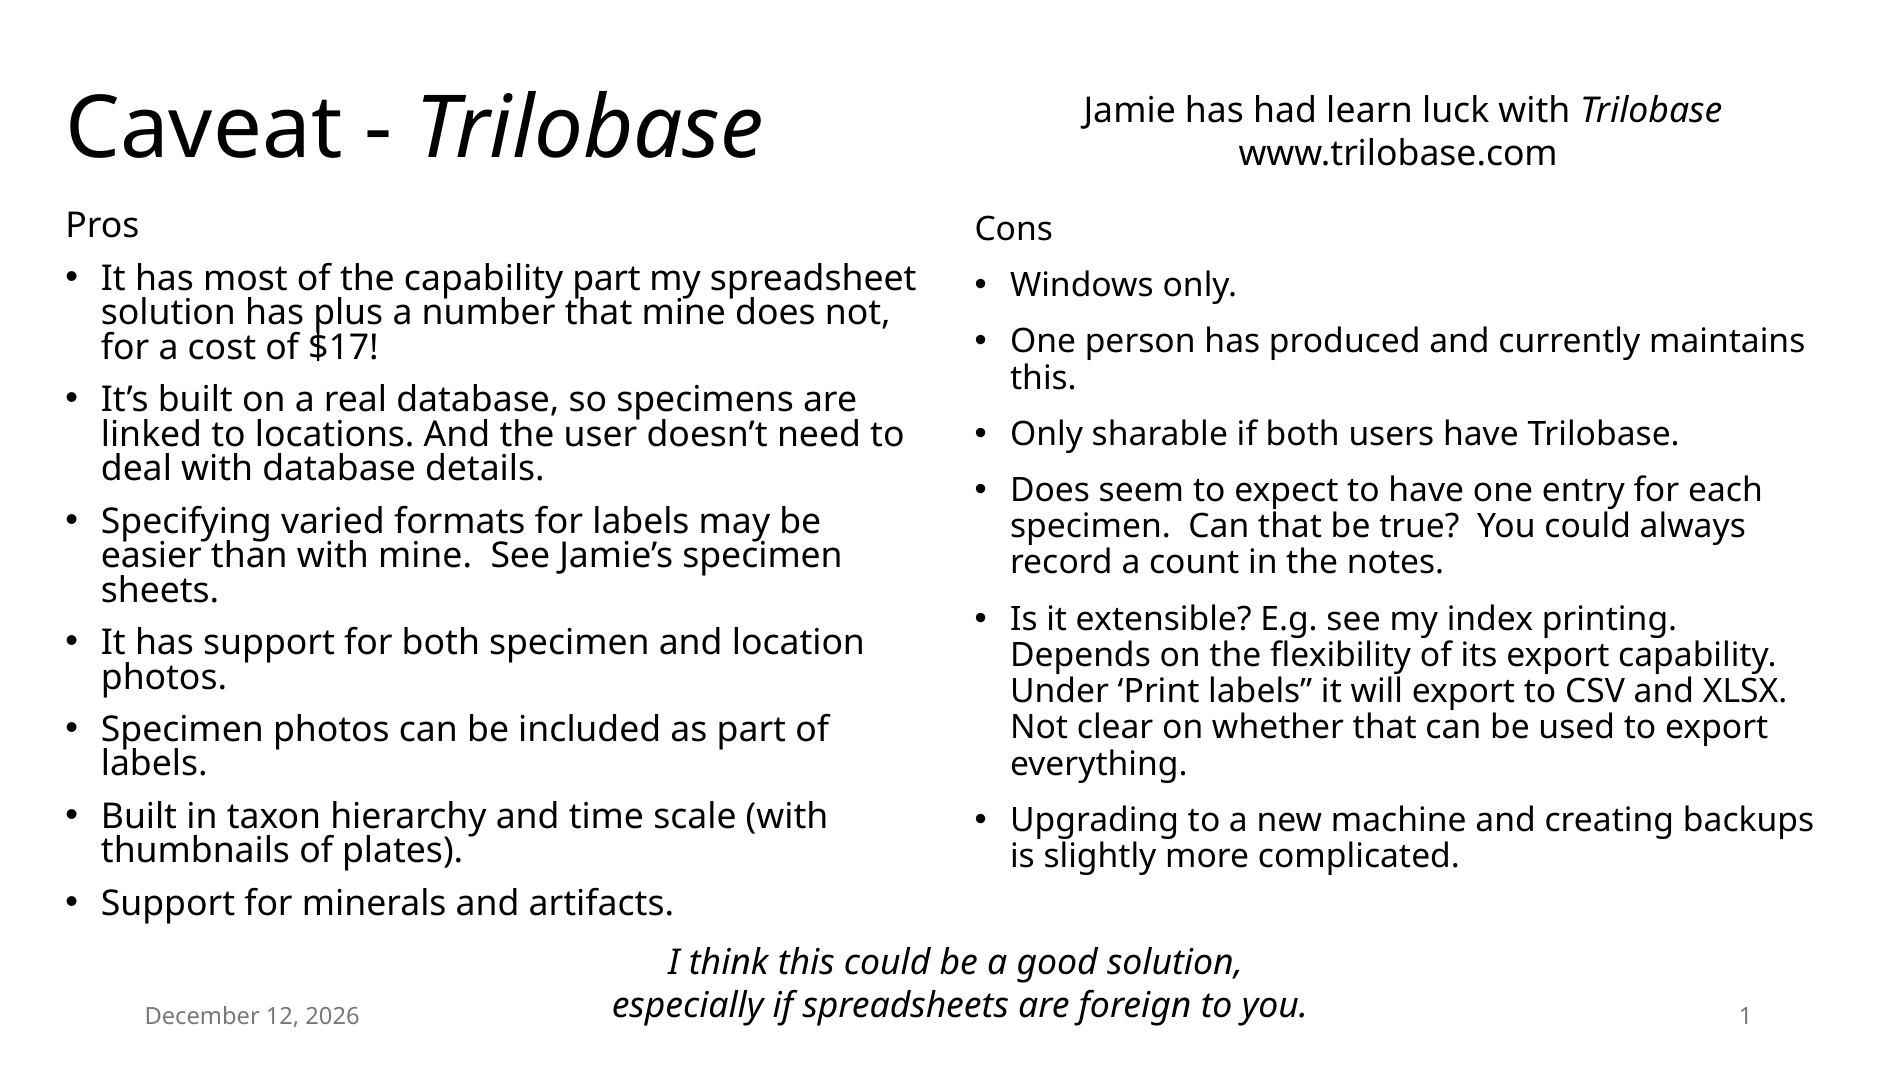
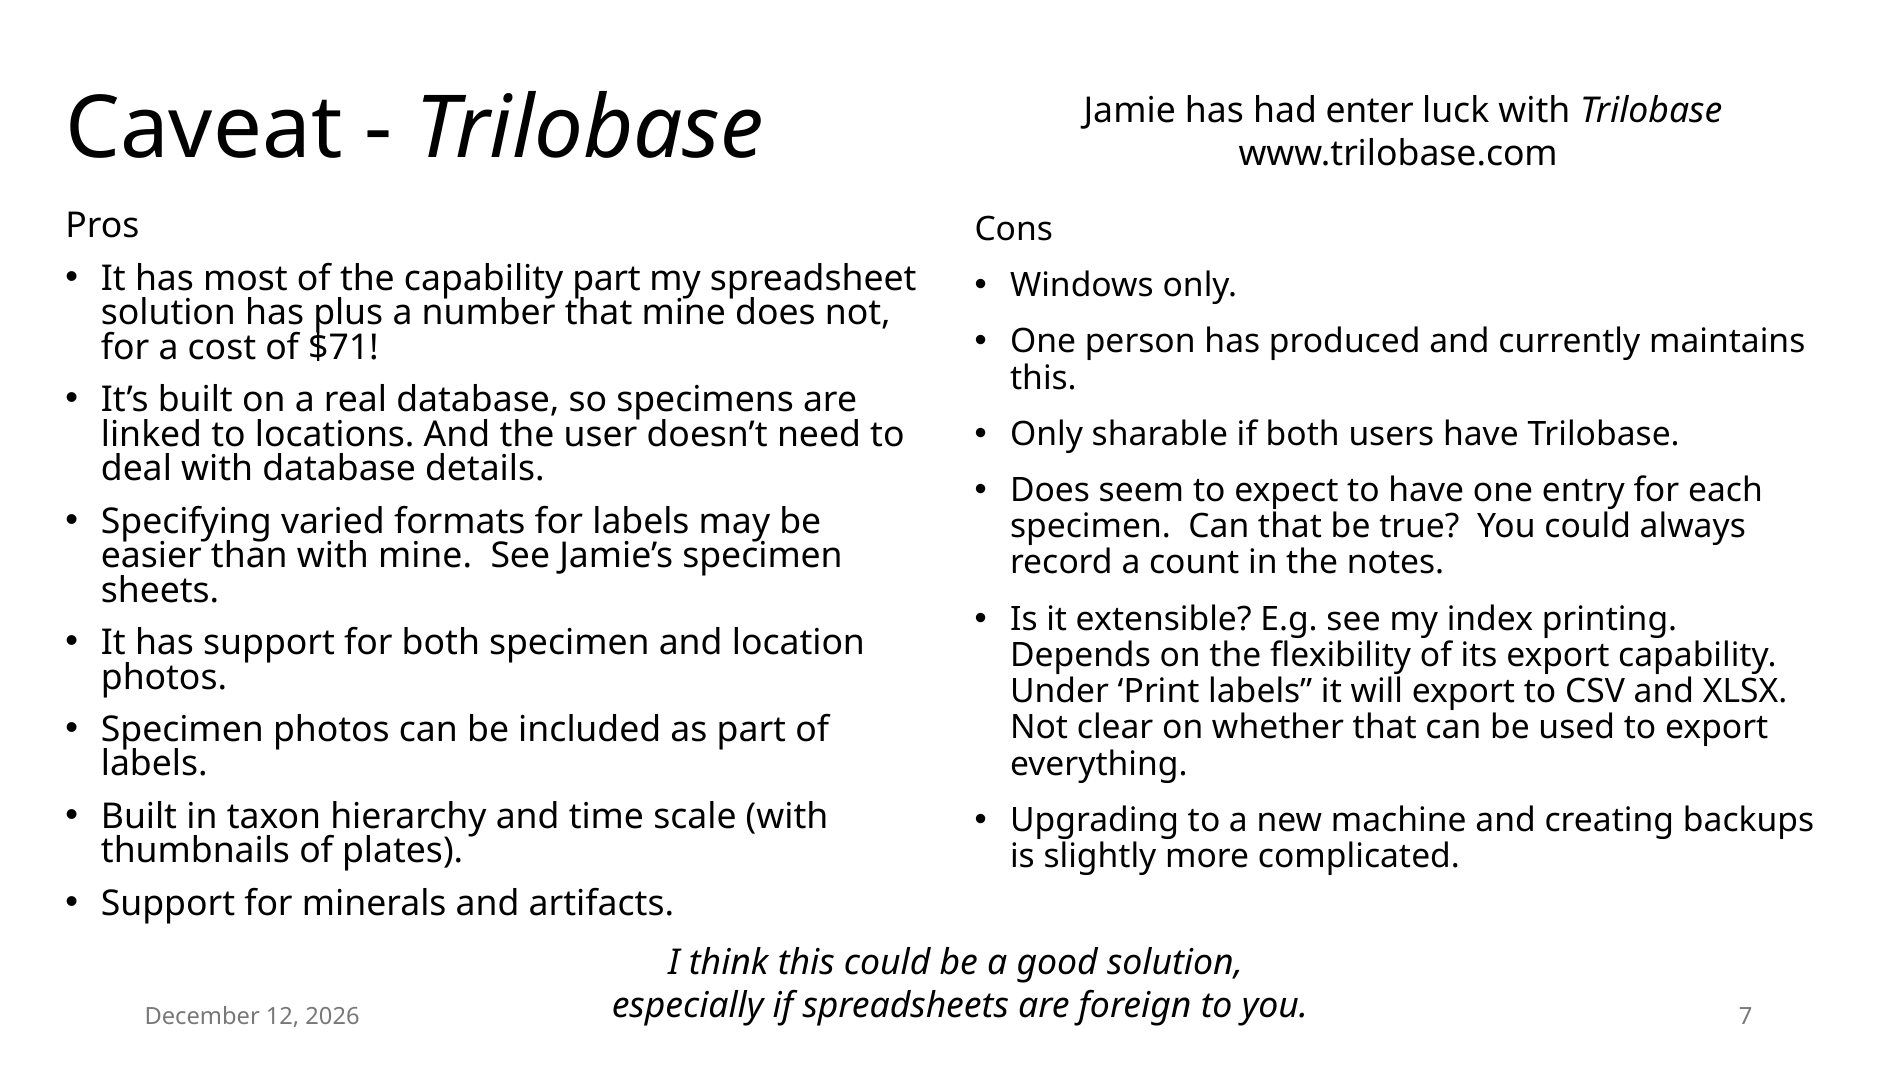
learn: learn -> enter
$17: $17 -> $71
1: 1 -> 7
